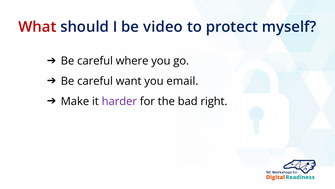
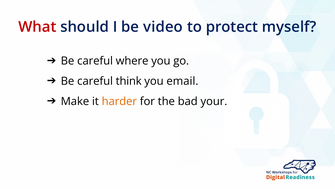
want: want -> think
harder colour: purple -> orange
right: right -> your
